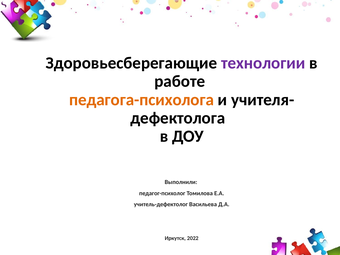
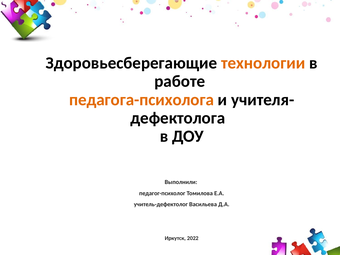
технологии colour: purple -> orange
